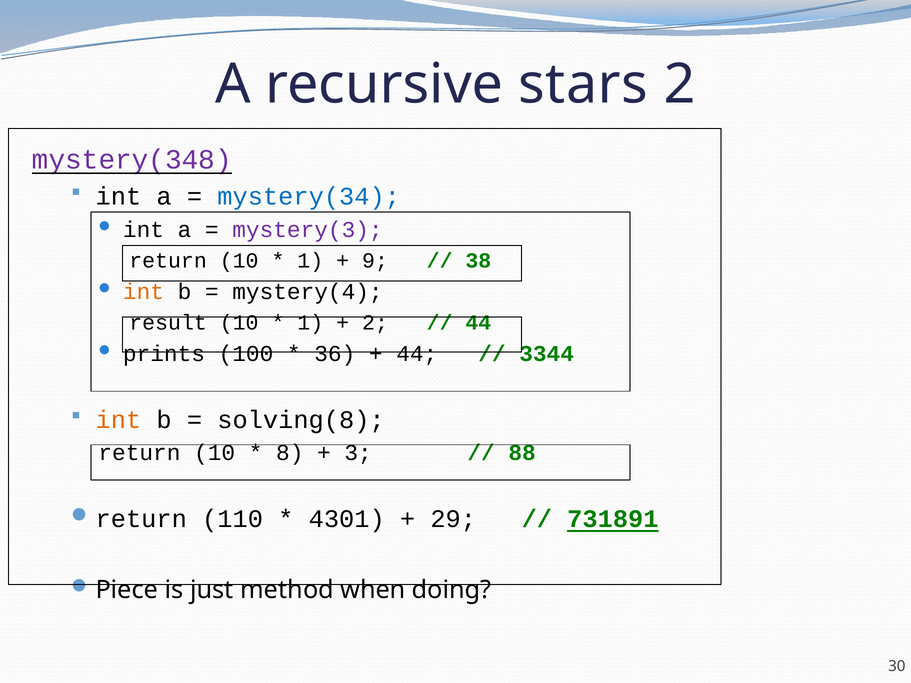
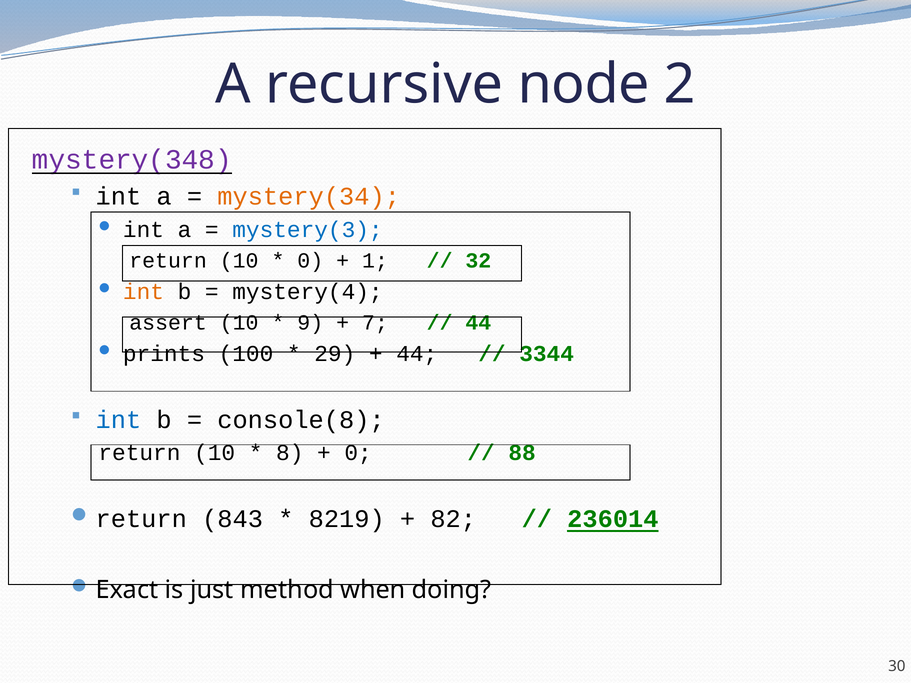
stars: stars -> node
mystery(34 colour: blue -> orange
mystery(3 colour: purple -> blue
1 at (310, 261): 1 -> 0
9: 9 -> 1
38: 38 -> 32
result: result -> assert
1 at (310, 323): 1 -> 9
2 at (375, 323): 2 -> 7
36: 36 -> 29
int at (118, 420) colour: orange -> blue
solving(8: solving(8 -> console(8
3 at (358, 453): 3 -> 0
110: 110 -> 843
4301: 4301 -> 8219
29: 29 -> 82
731891: 731891 -> 236014
Piece: Piece -> Exact
